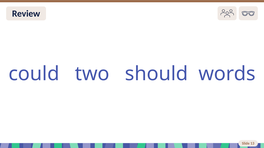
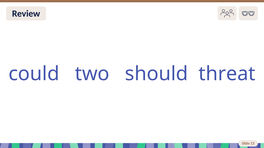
words: words -> threat
